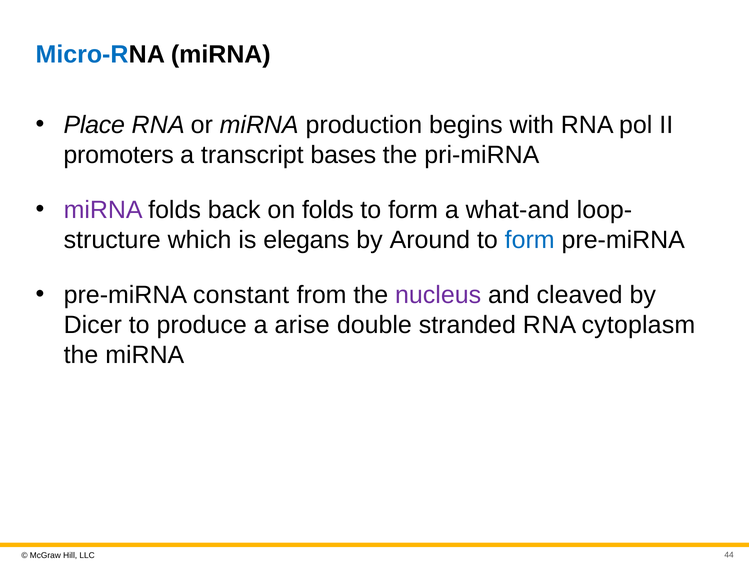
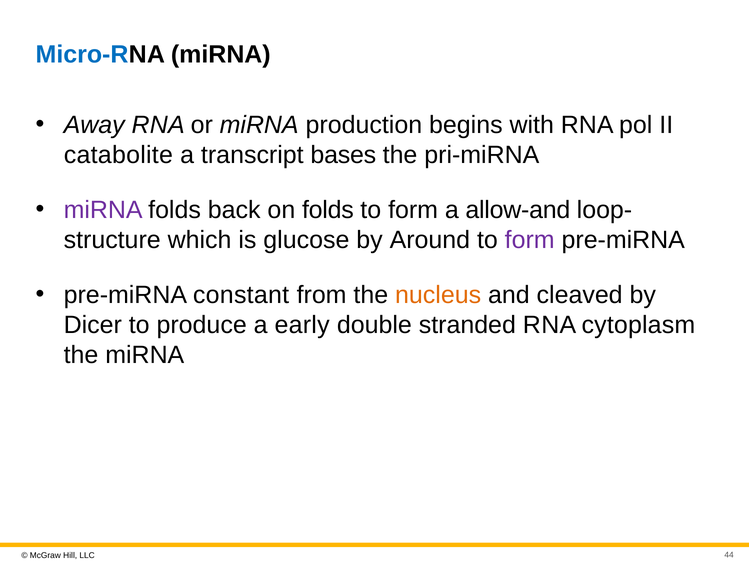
Place: Place -> Away
promoters: promoters -> catabolite
what-and: what-and -> allow-and
elegans: elegans -> glucose
form at (530, 240) colour: blue -> purple
nucleus colour: purple -> orange
arise: arise -> early
